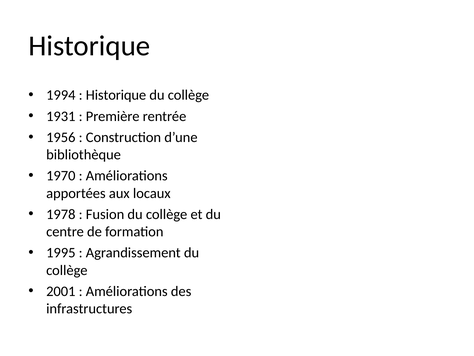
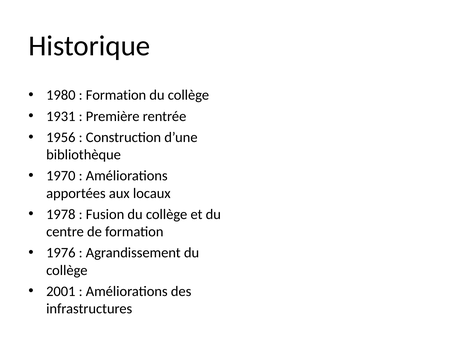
1994: 1994 -> 1980
Historique at (116, 95): Historique -> Formation
1995: 1995 -> 1976
